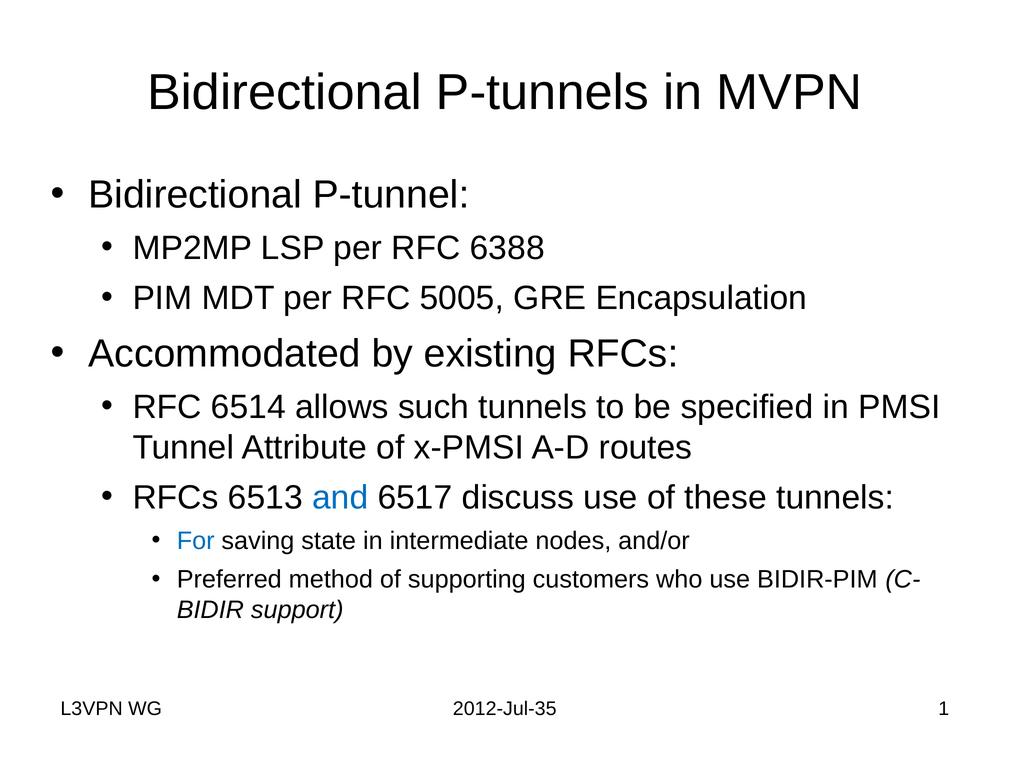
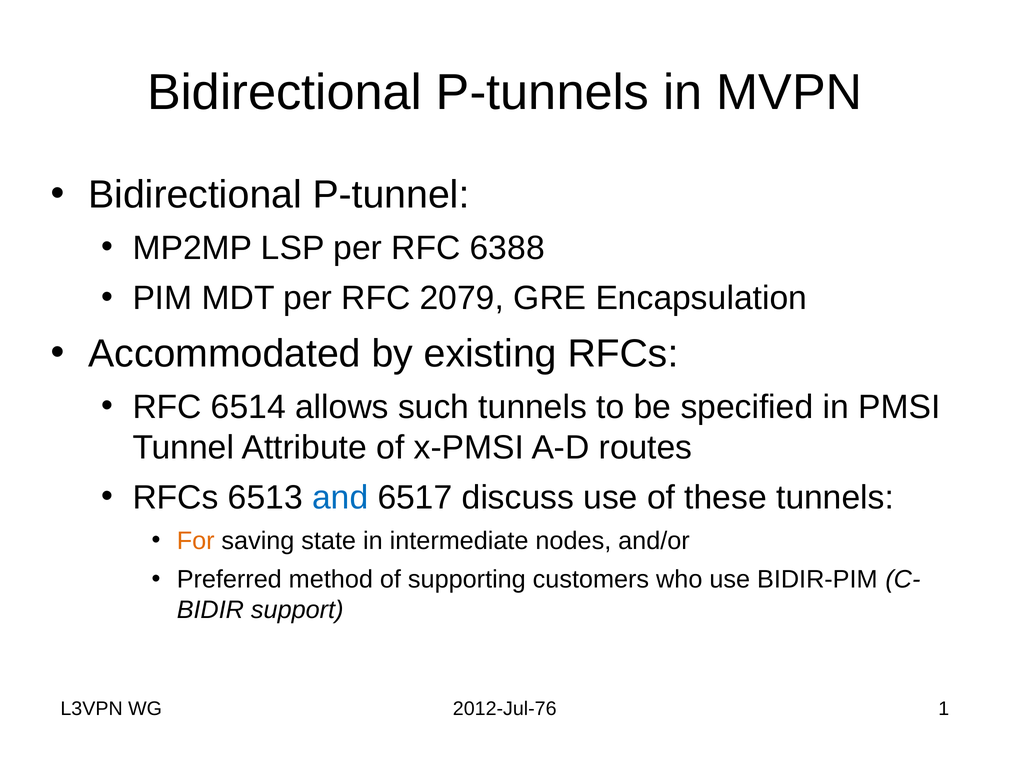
5005: 5005 -> 2079
For colour: blue -> orange
2012-Jul-35: 2012-Jul-35 -> 2012-Jul-76
